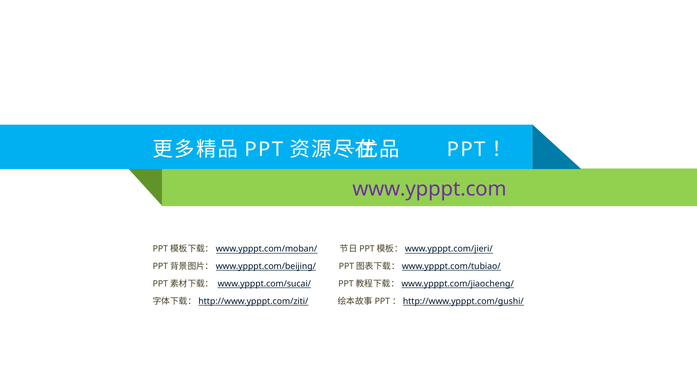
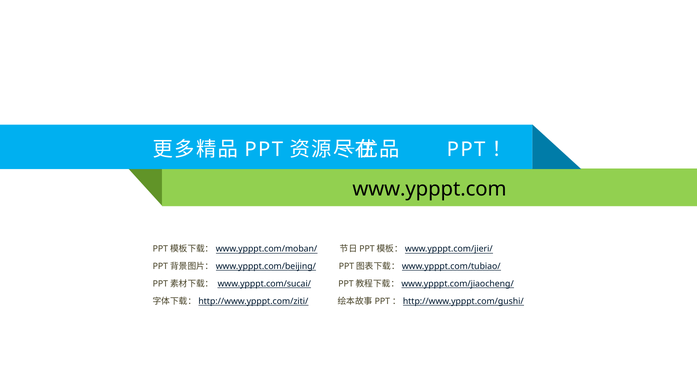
www.ypppt.com colour: purple -> black
